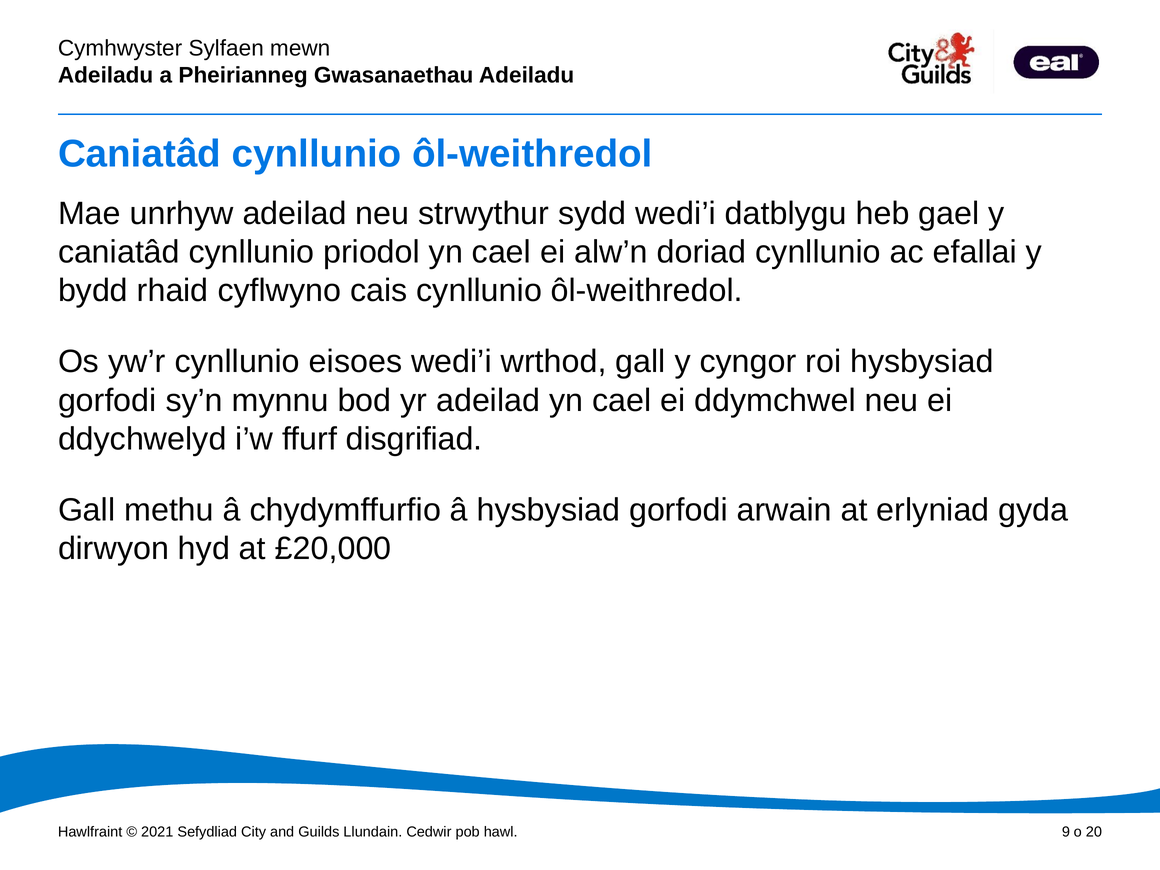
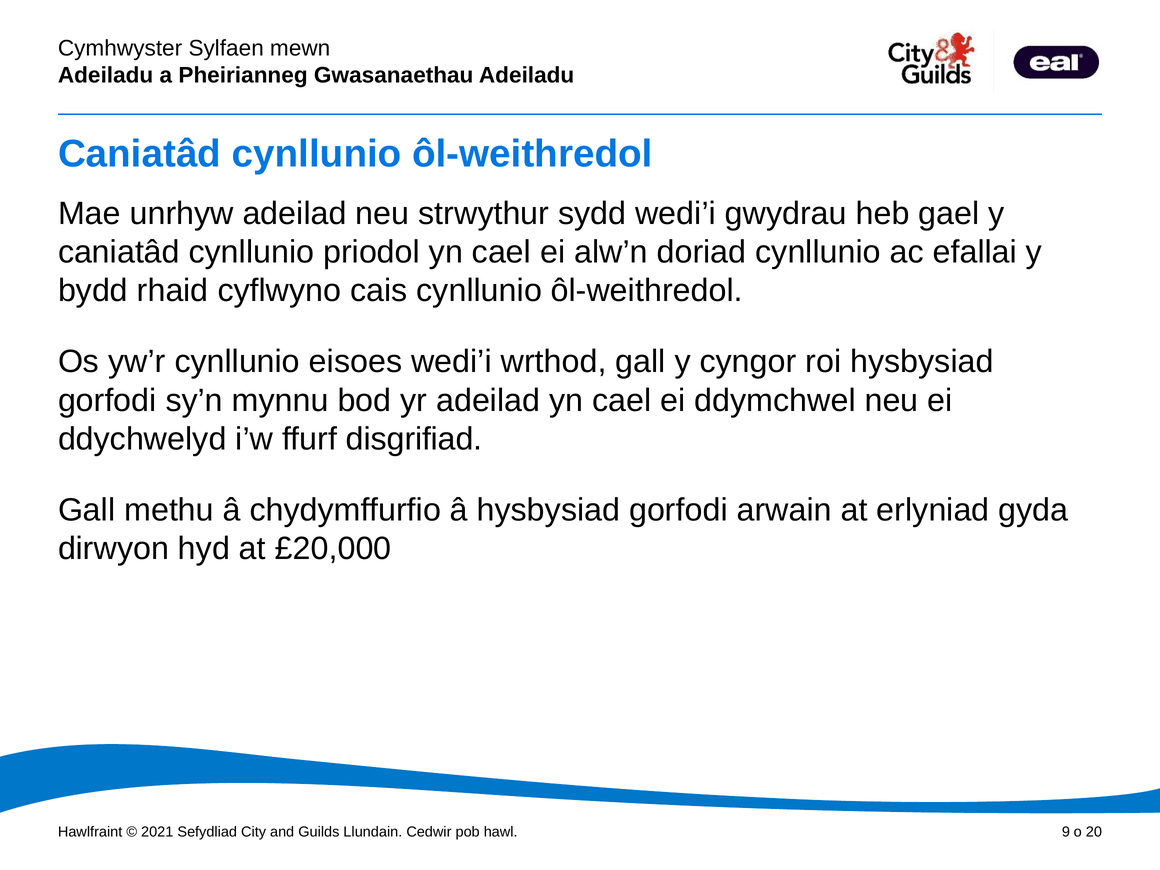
datblygu: datblygu -> gwydrau
